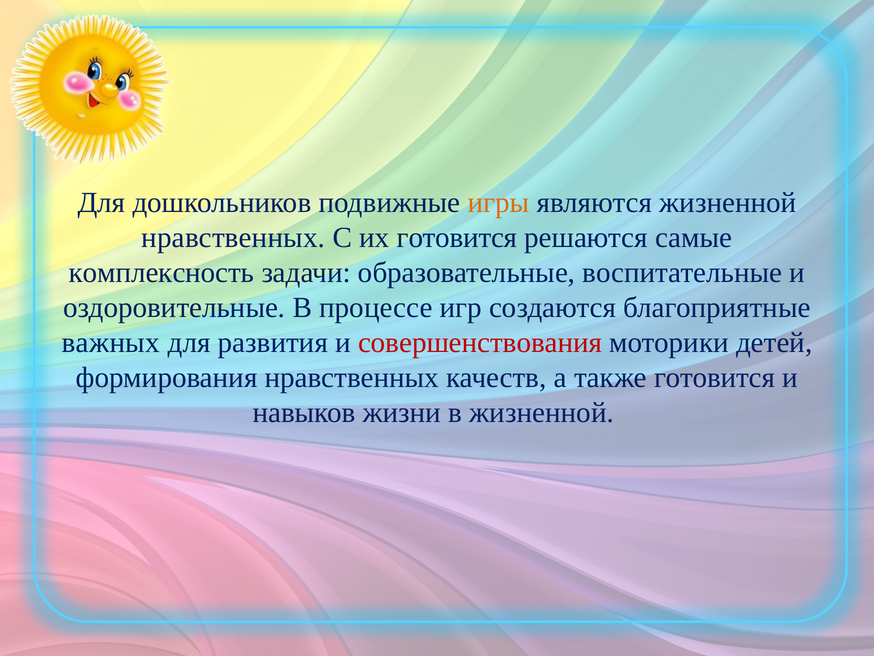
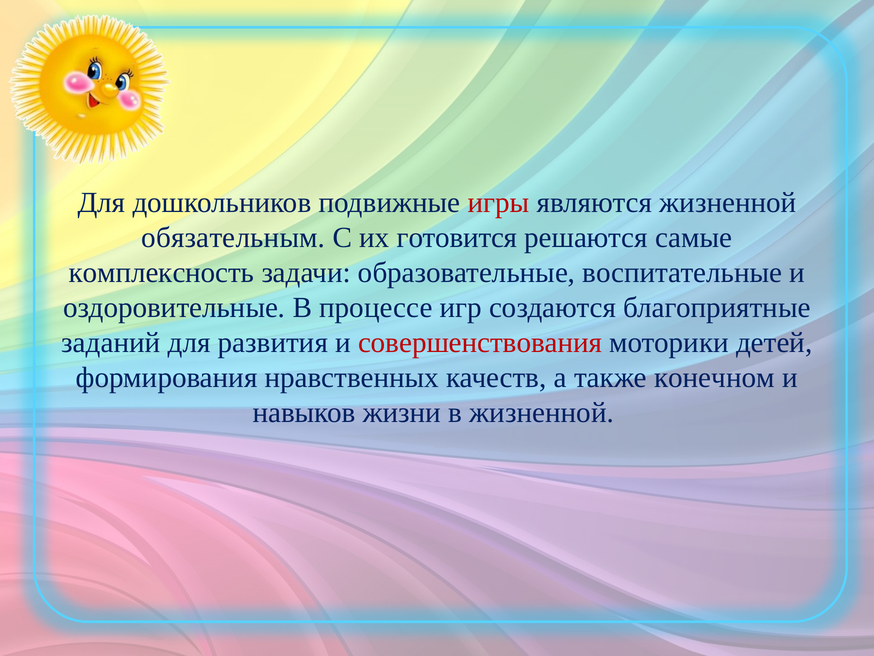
игры colour: orange -> red
нравственных at (233, 238): нравственных -> обязательным
важных: важных -> заданий
также готовится: готовится -> конечном
